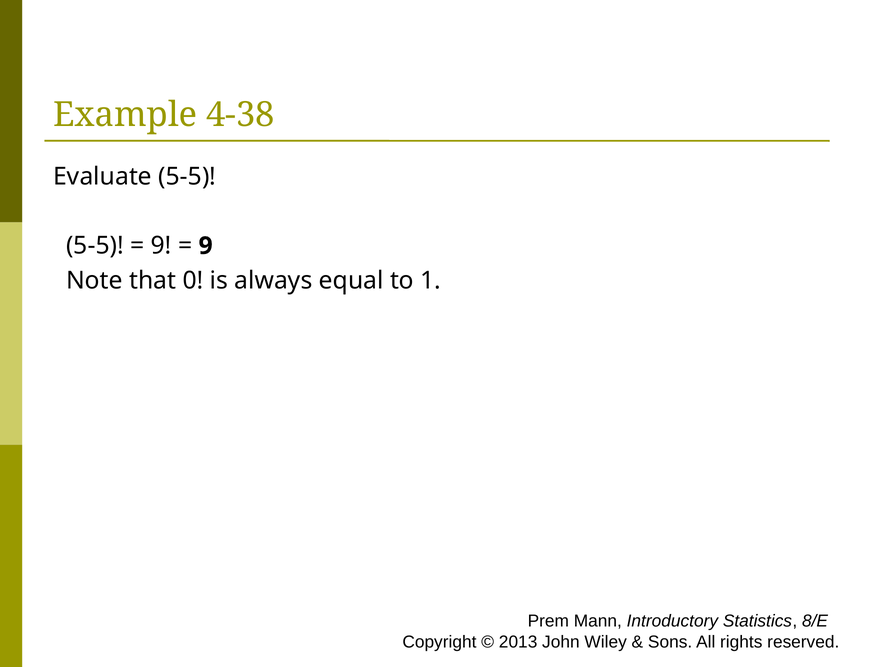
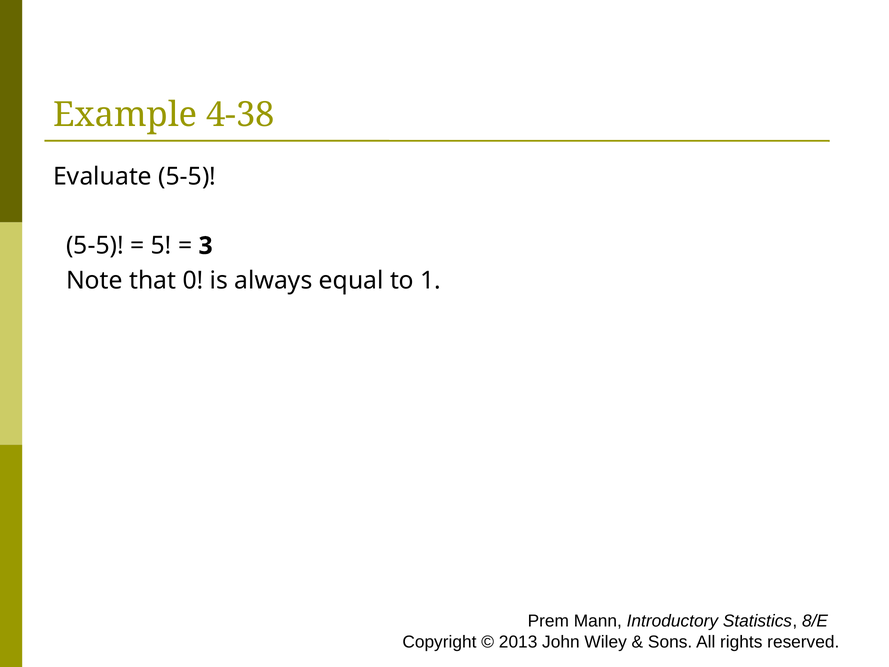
9 at (161, 246): 9 -> 5
9 at (206, 246): 9 -> 3
